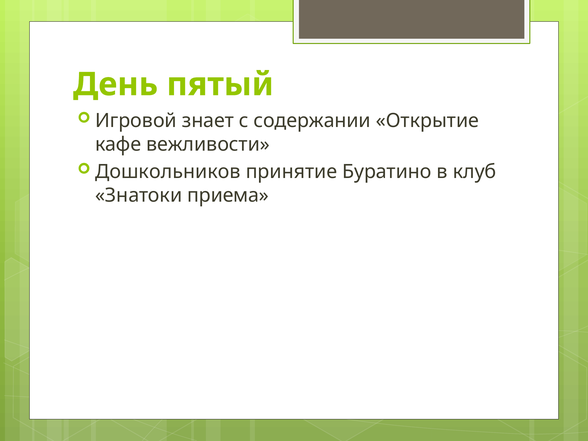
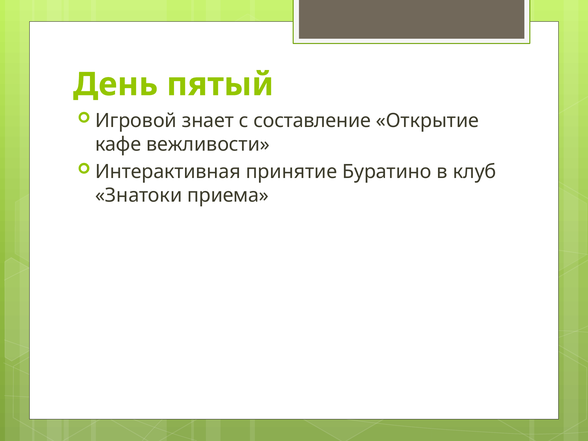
содержании: содержании -> составление
Дошкольников: Дошкольников -> Интерактивная
